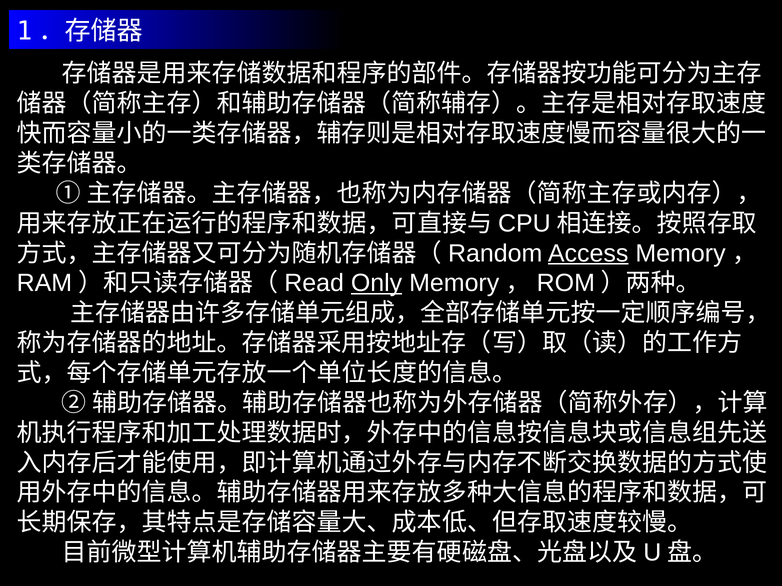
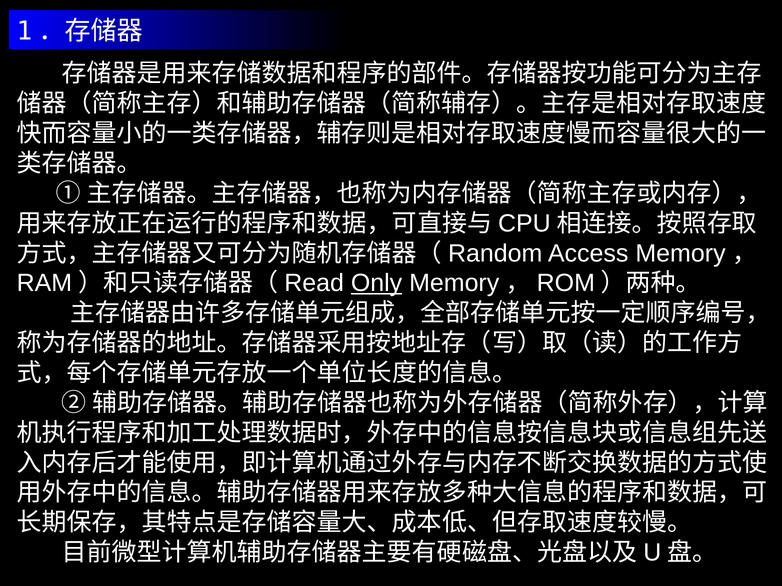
Access underline: present -> none
